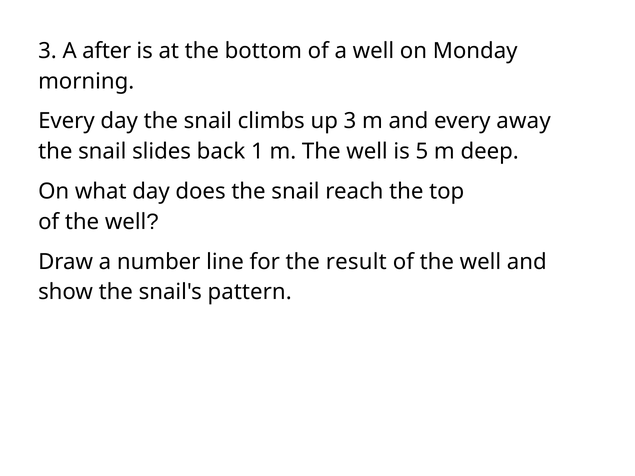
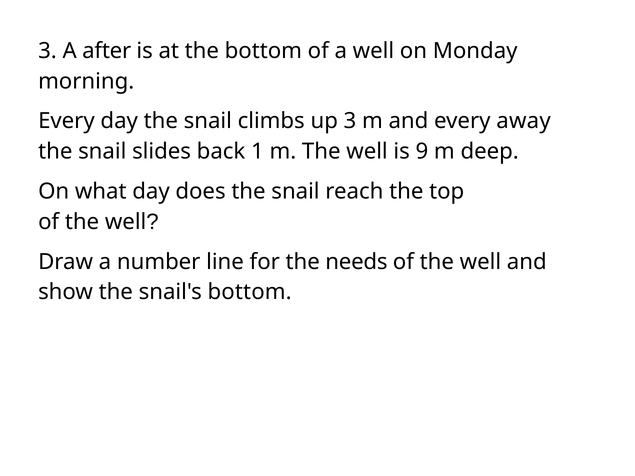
5: 5 -> 9
result: result -> needs
snail's pattern: pattern -> bottom
